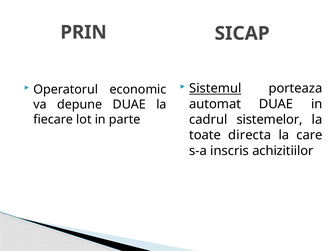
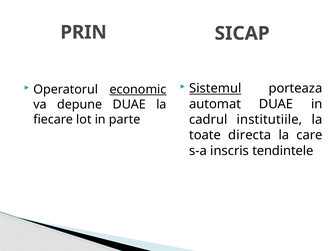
economic underline: none -> present
sistemelor: sistemelor -> institutiile
achizitiilor: achizitiilor -> tendintele
